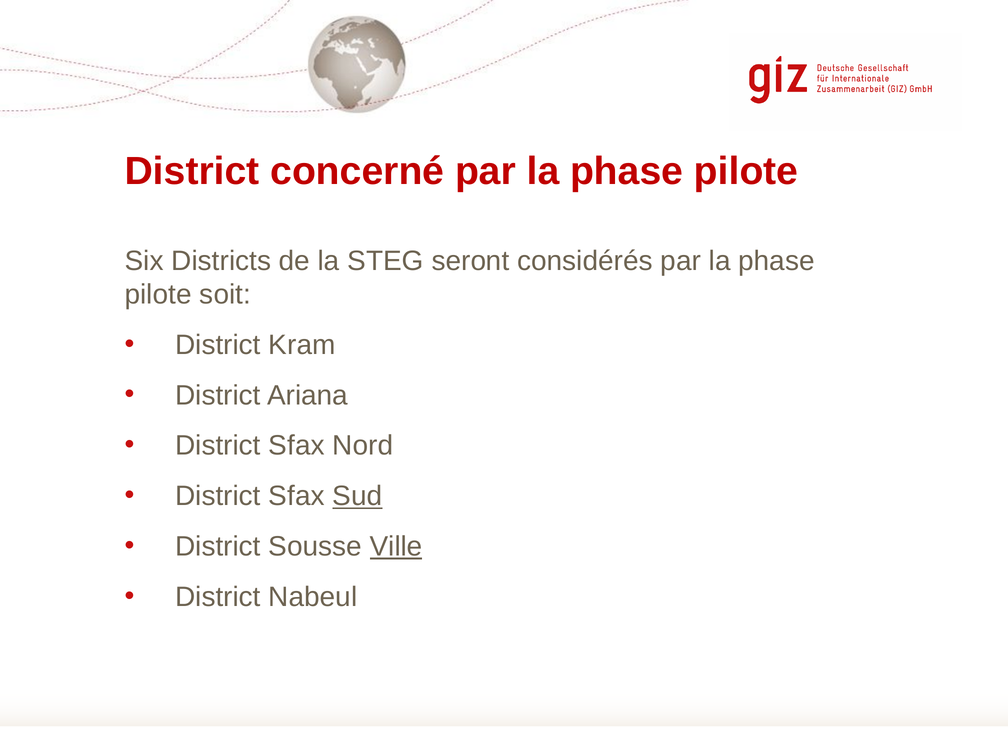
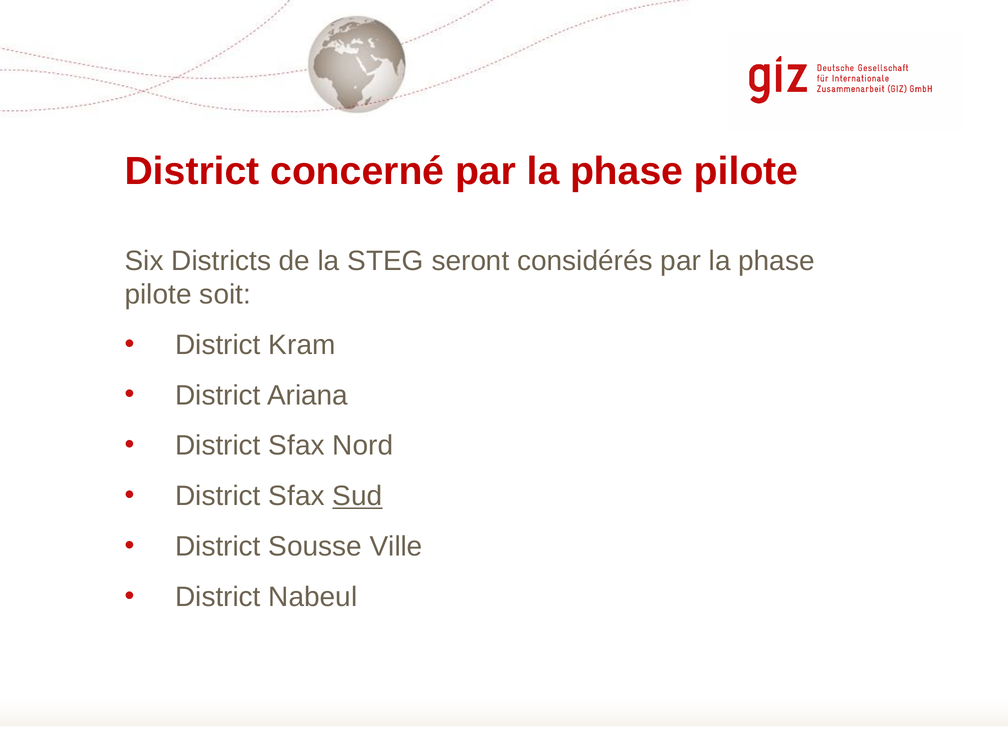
Ville underline: present -> none
